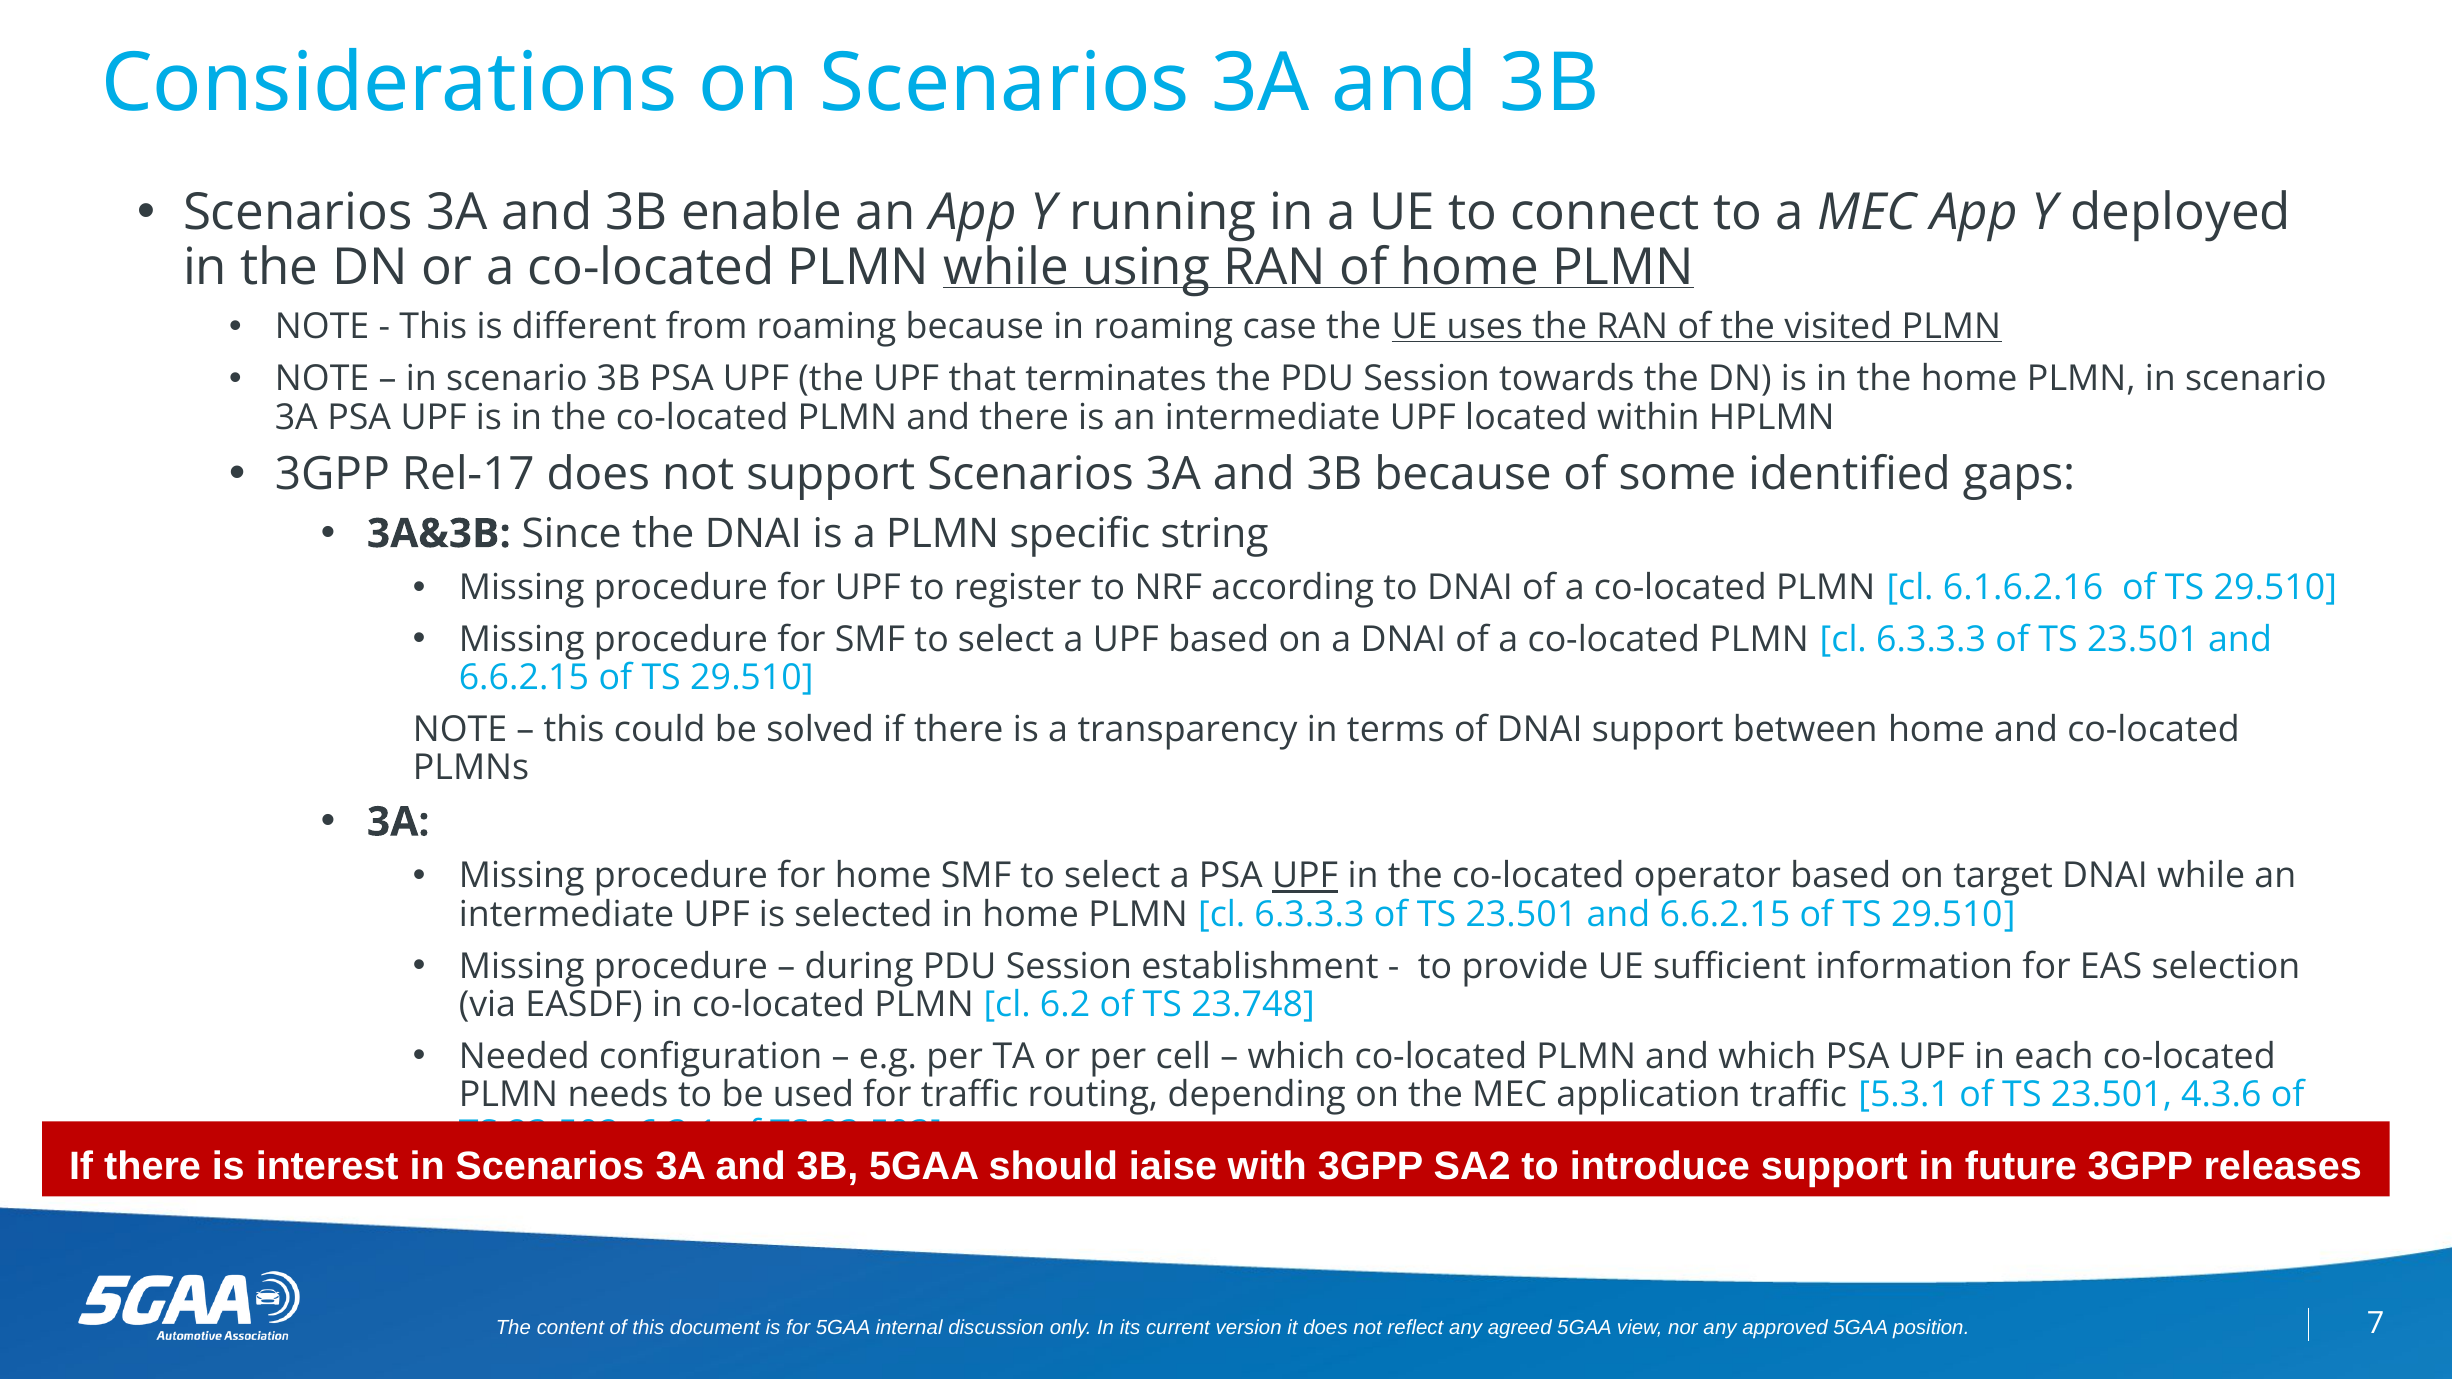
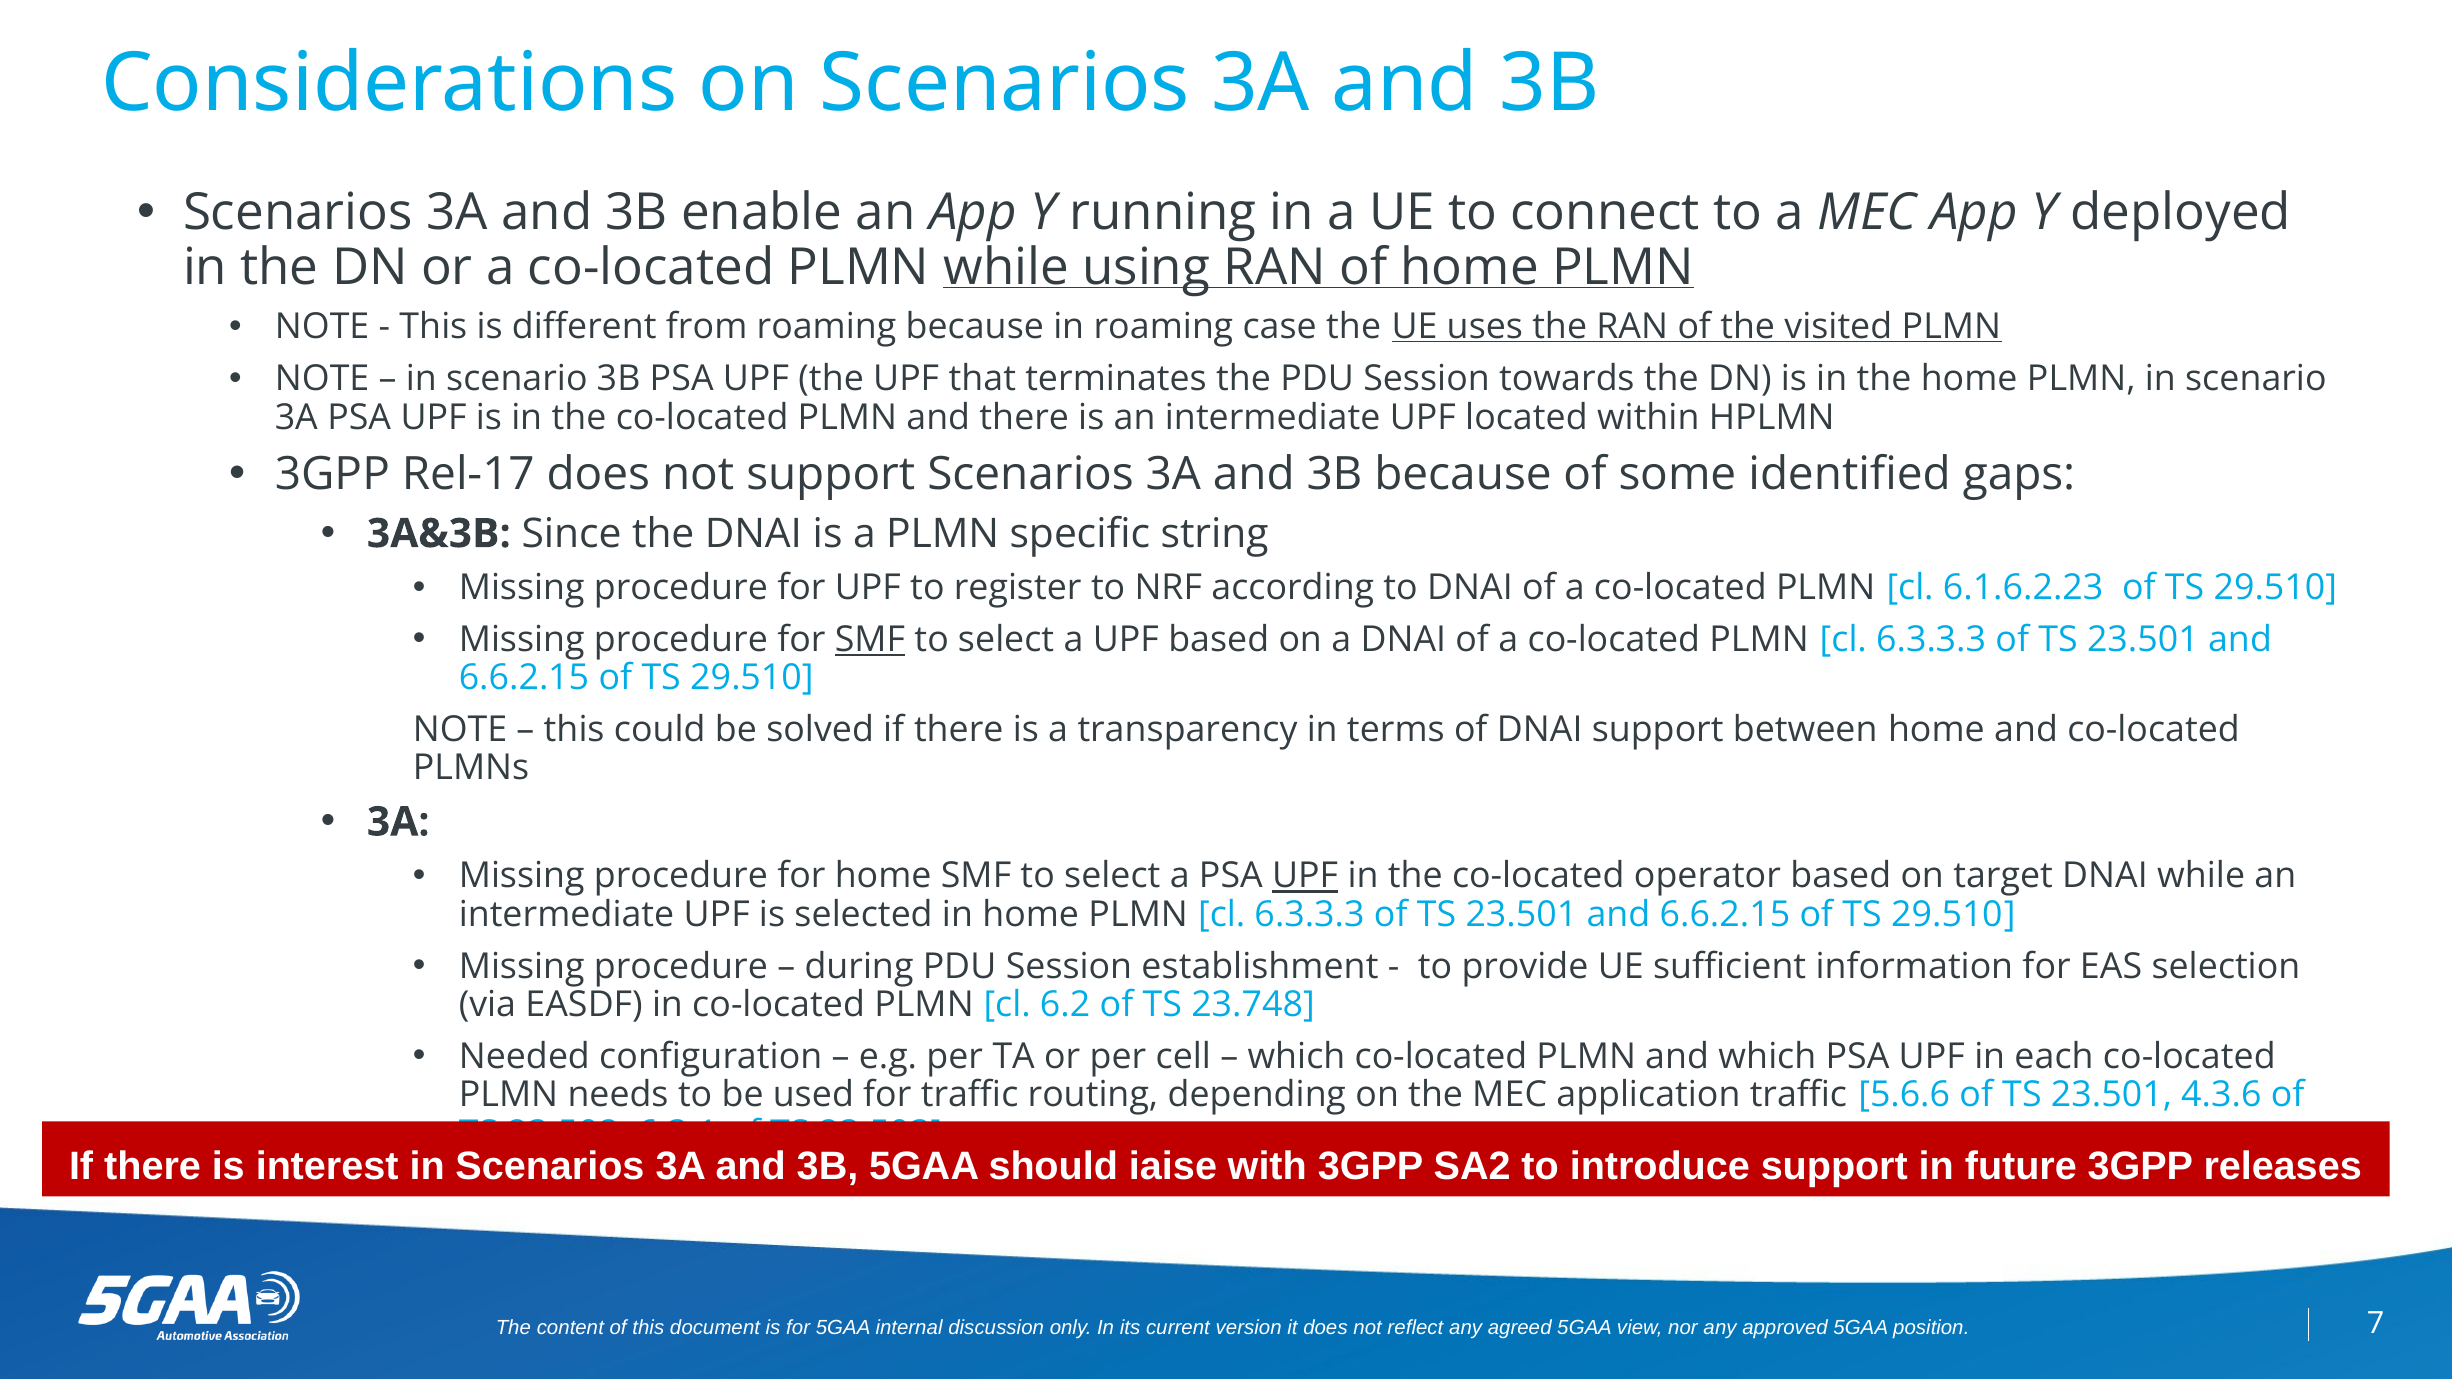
6.1.6.2.16: 6.1.6.2.16 -> 6.1.6.2.23
SMF at (870, 639) underline: none -> present
5.3.1: 5.3.1 -> 5.6.6
